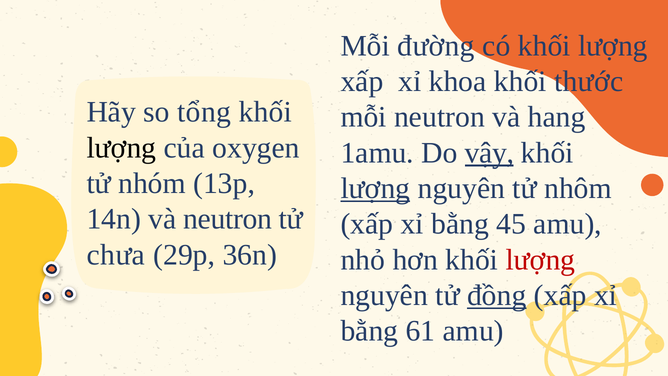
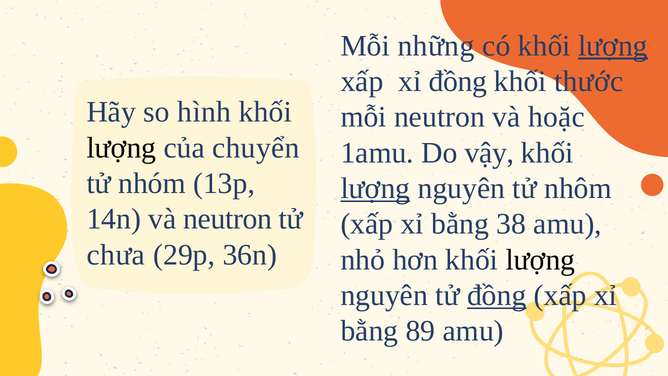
đường: đường -> những
lượng at (613, 46) underline: none -> present
xỉ khoa: khoa -> đồng
tổng: tổng -> hình
hang: hang -> hoặc
oxygen: oxygen -> chuyển
vậy underline: present -> none
45: 45 -> 38
lượng at (540, 260) colour: red -> black
61: 61 -> 89
